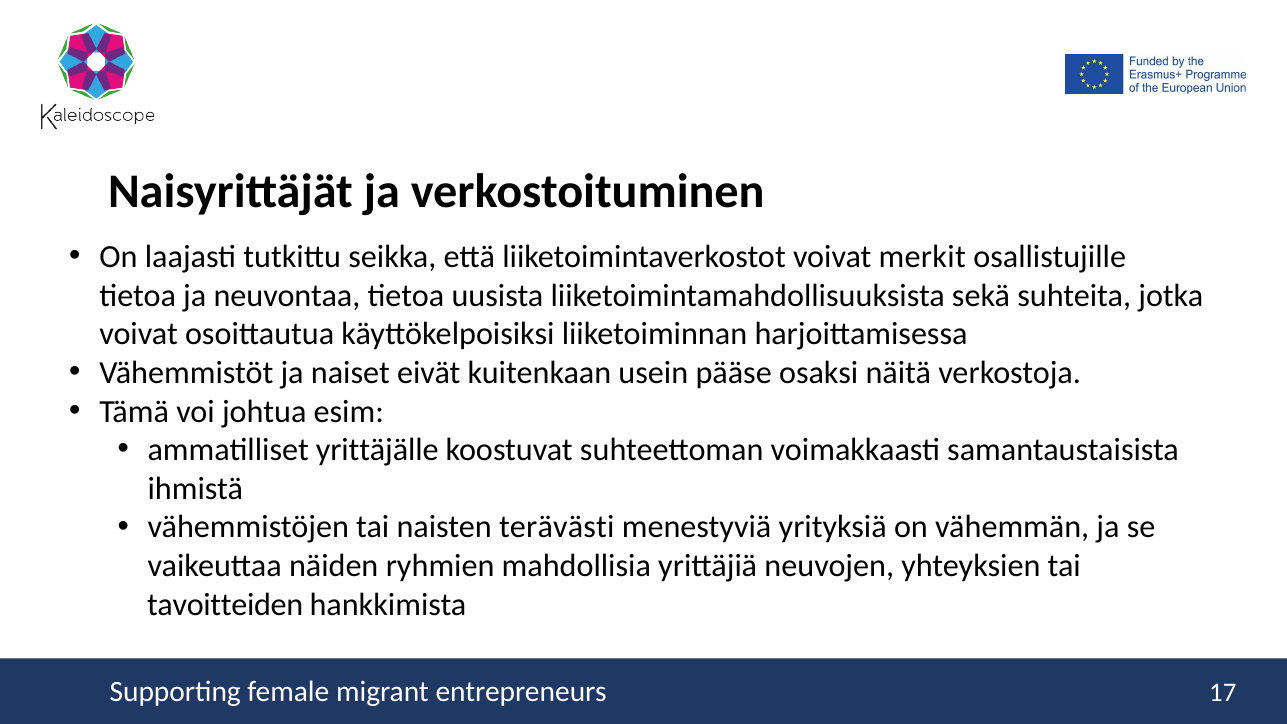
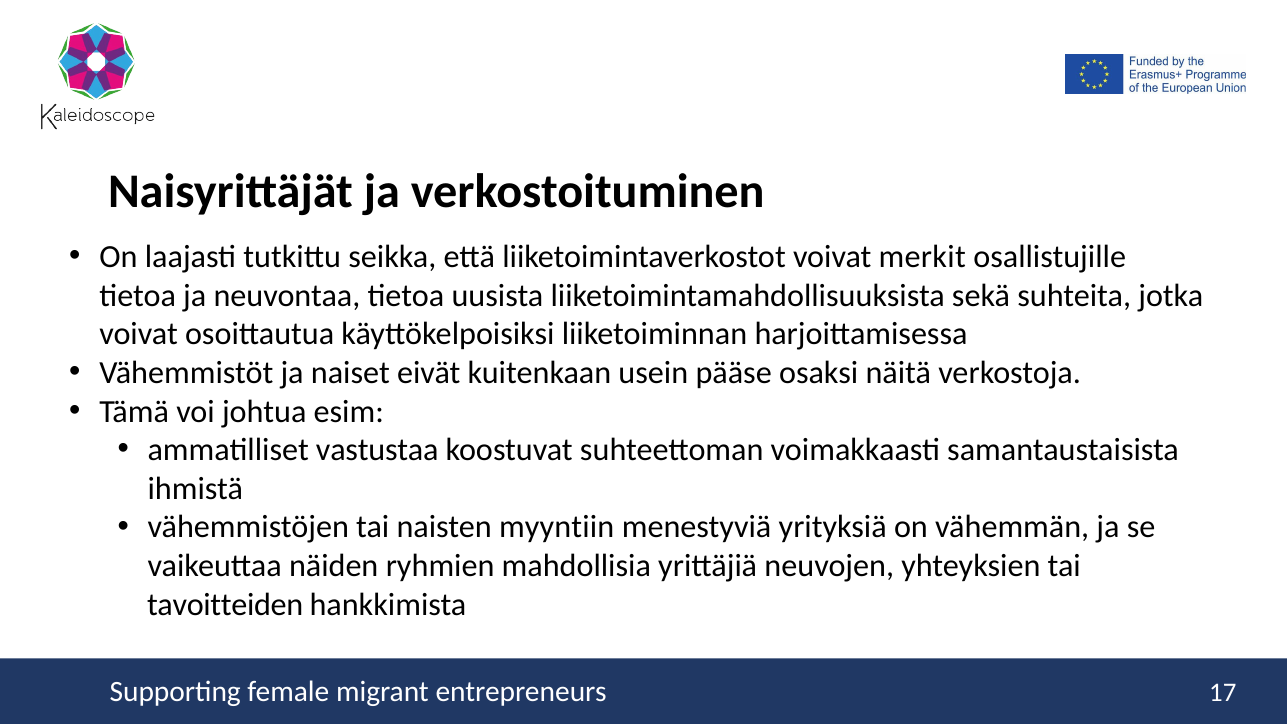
yrittäjälle: yrittäjälle -> vastustaa
terävästi: terävästi -> myyntiin
